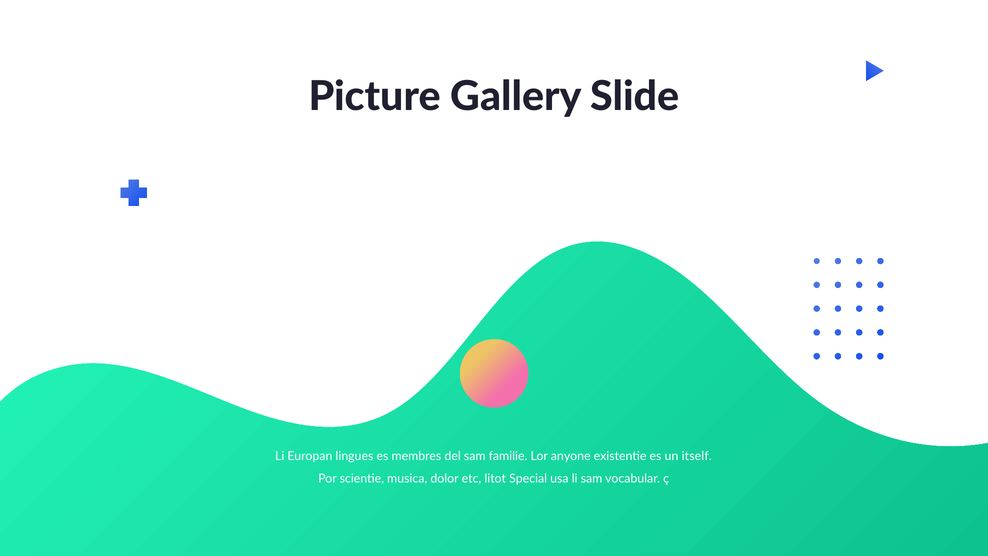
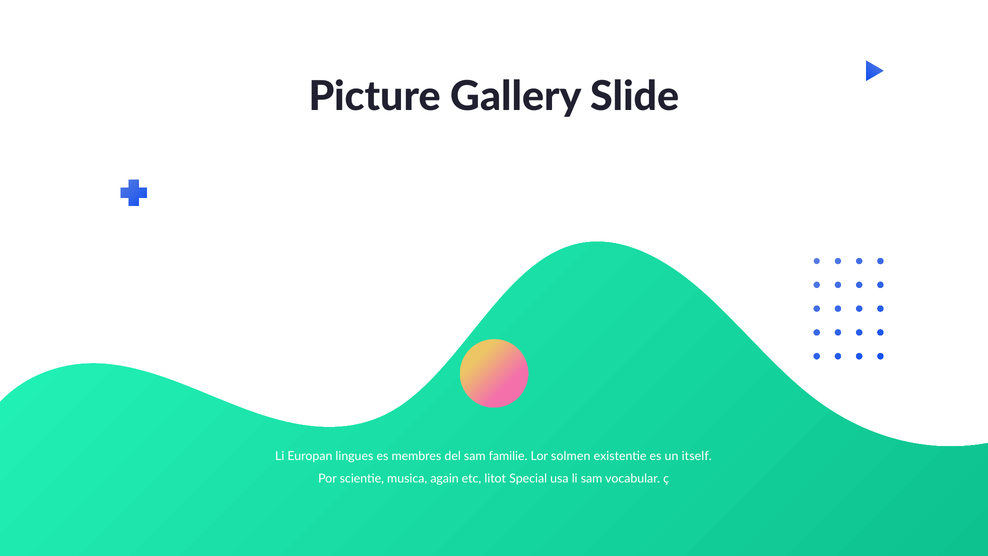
anyone: anyone -> solmen
dolor: dolor -> again
